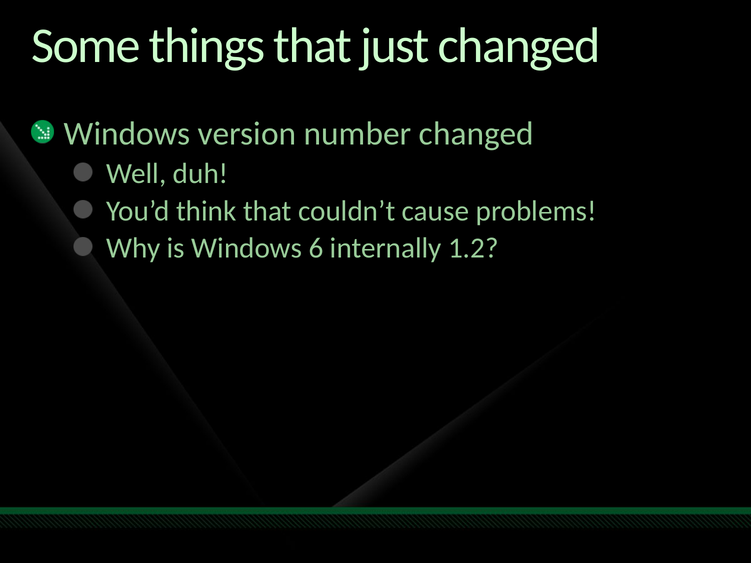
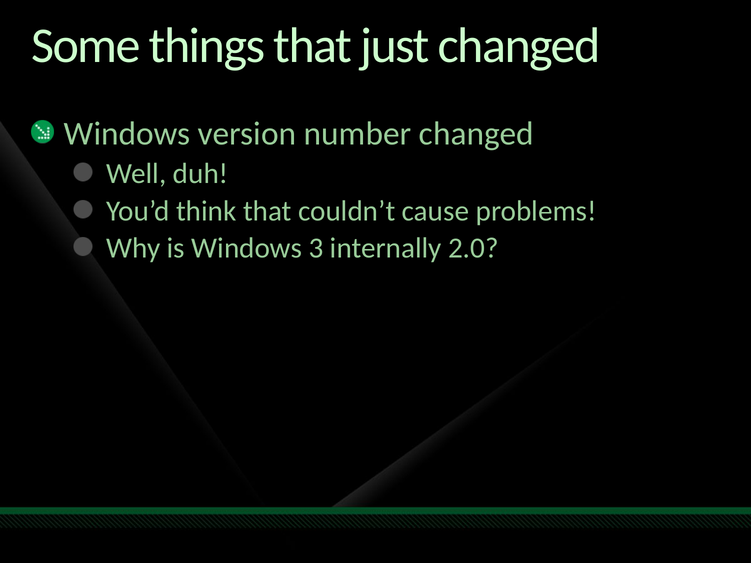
6: 6 -> 3
1.2: 1.2 -> 2.0
